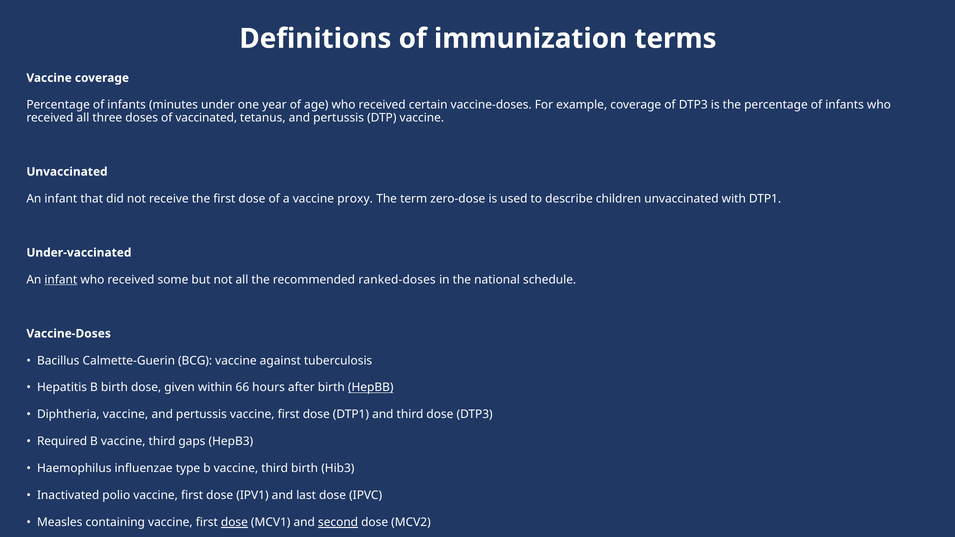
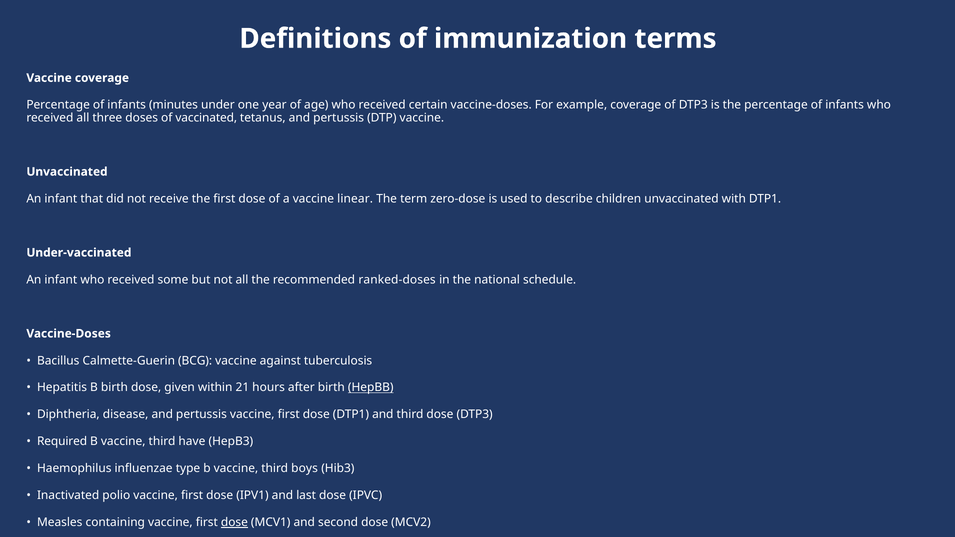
proxy: proxy -> linear
infant at (61, 280) underline: present -> none
66: 66 -> 21
Diphtheria vaccine: vaccine -> disease
gaps: gaps -> have
third birth: birth -> boys
second underline: present -> none
